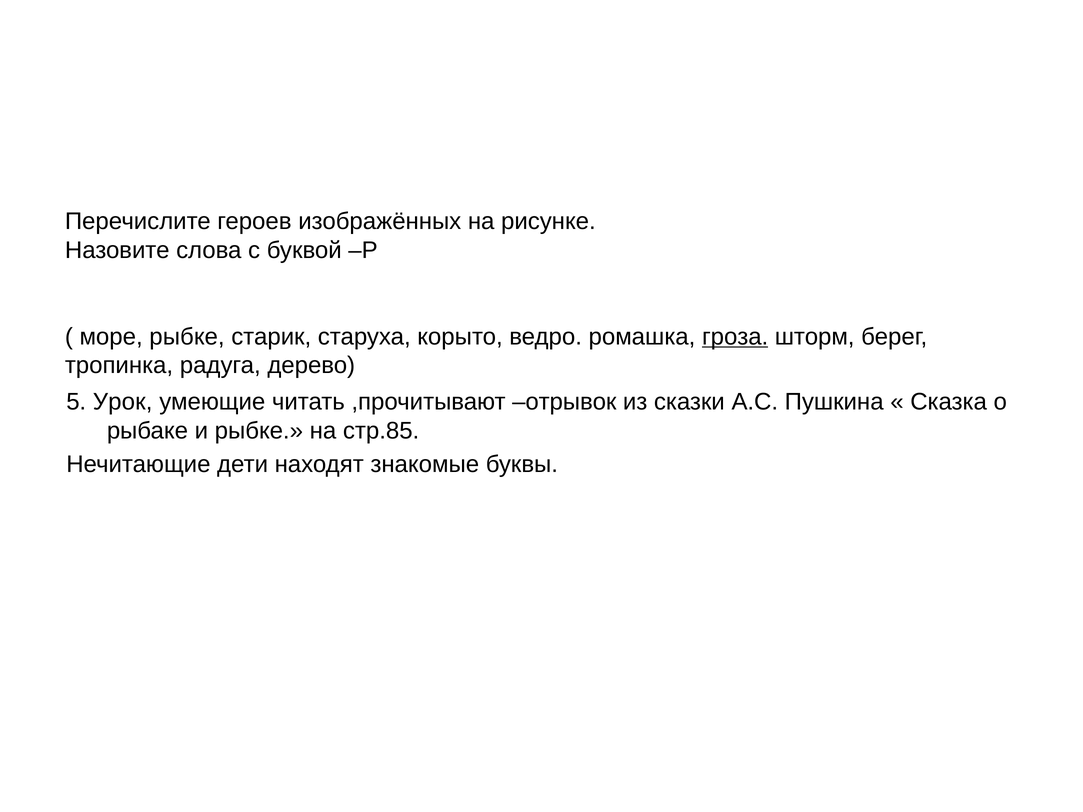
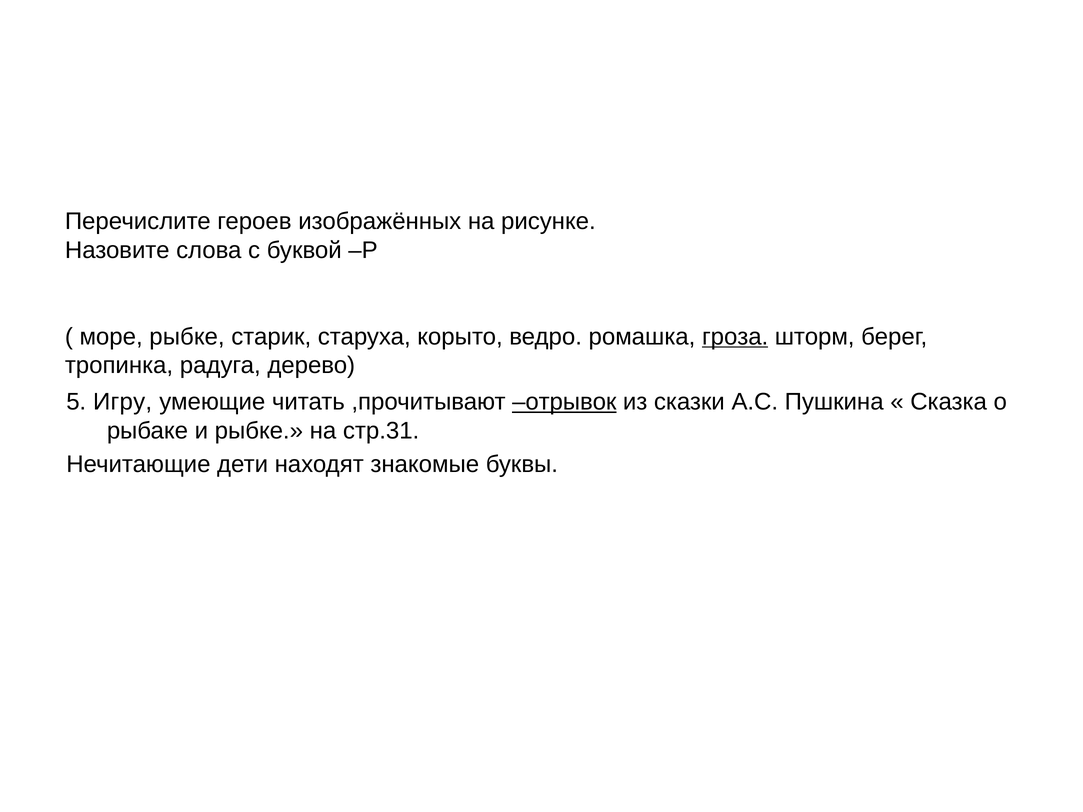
Урок: Урок -> Игру
отрывок underline: none -> present
стр.85: стр.85 -> стр.31
